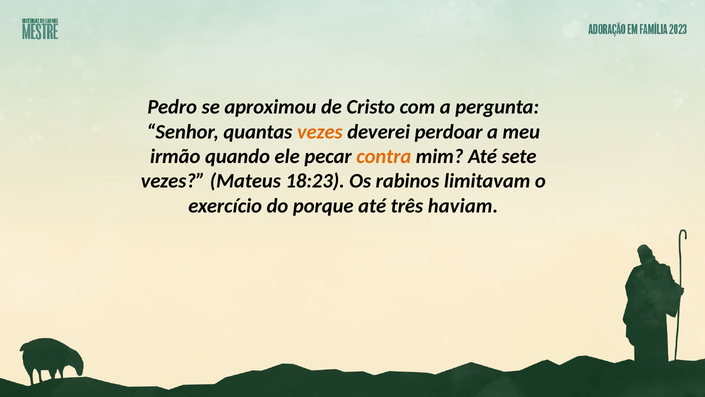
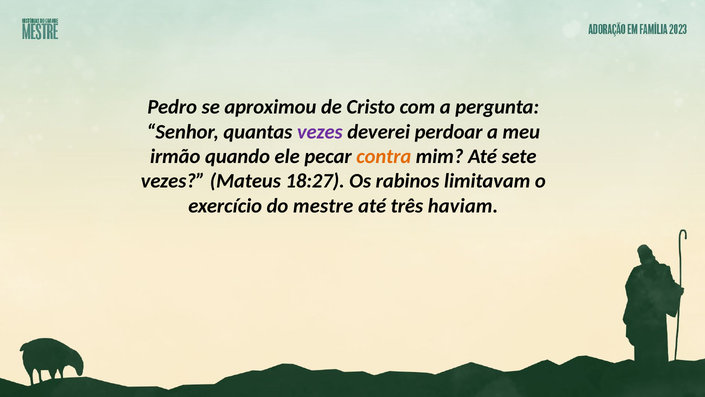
vezes at (320, 132) colour: orange -> purple
18:23: 18:23 -> 18:27
porque: porque -> mestre
